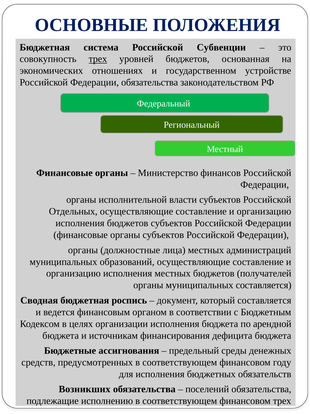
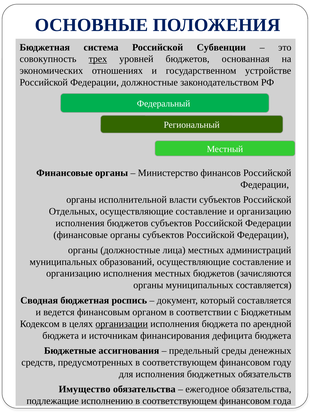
Федерации обязательства: обязательства -> должностные
получателей: получателей -> зачисляются
организации underline: none -> present
Возникших: Возникших -> Имущество
поселений: поселений -> ежегодное
финансовом трех: трех -> года
